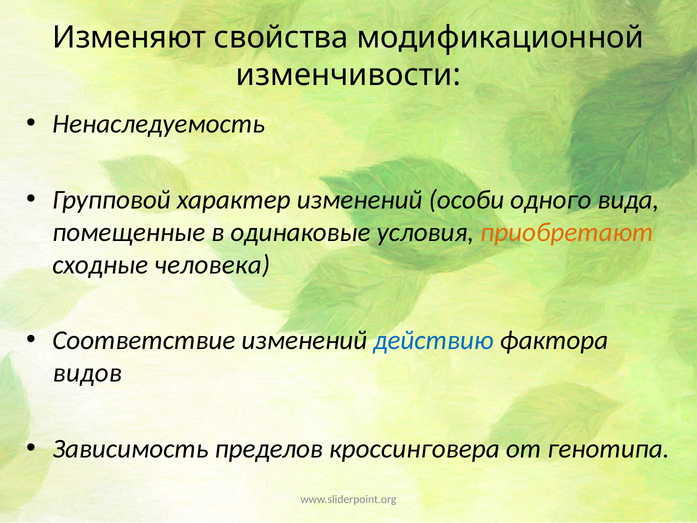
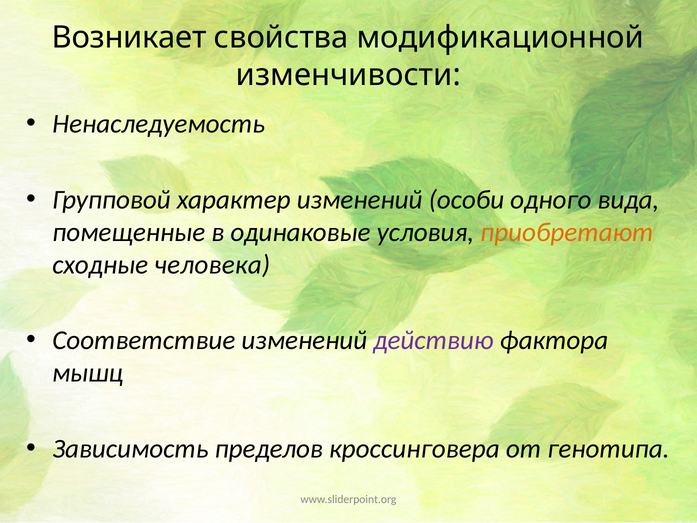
Изменяют: Изменяют -> Возникает
действию colour: blue -> purple
видов: видов -> мышц
